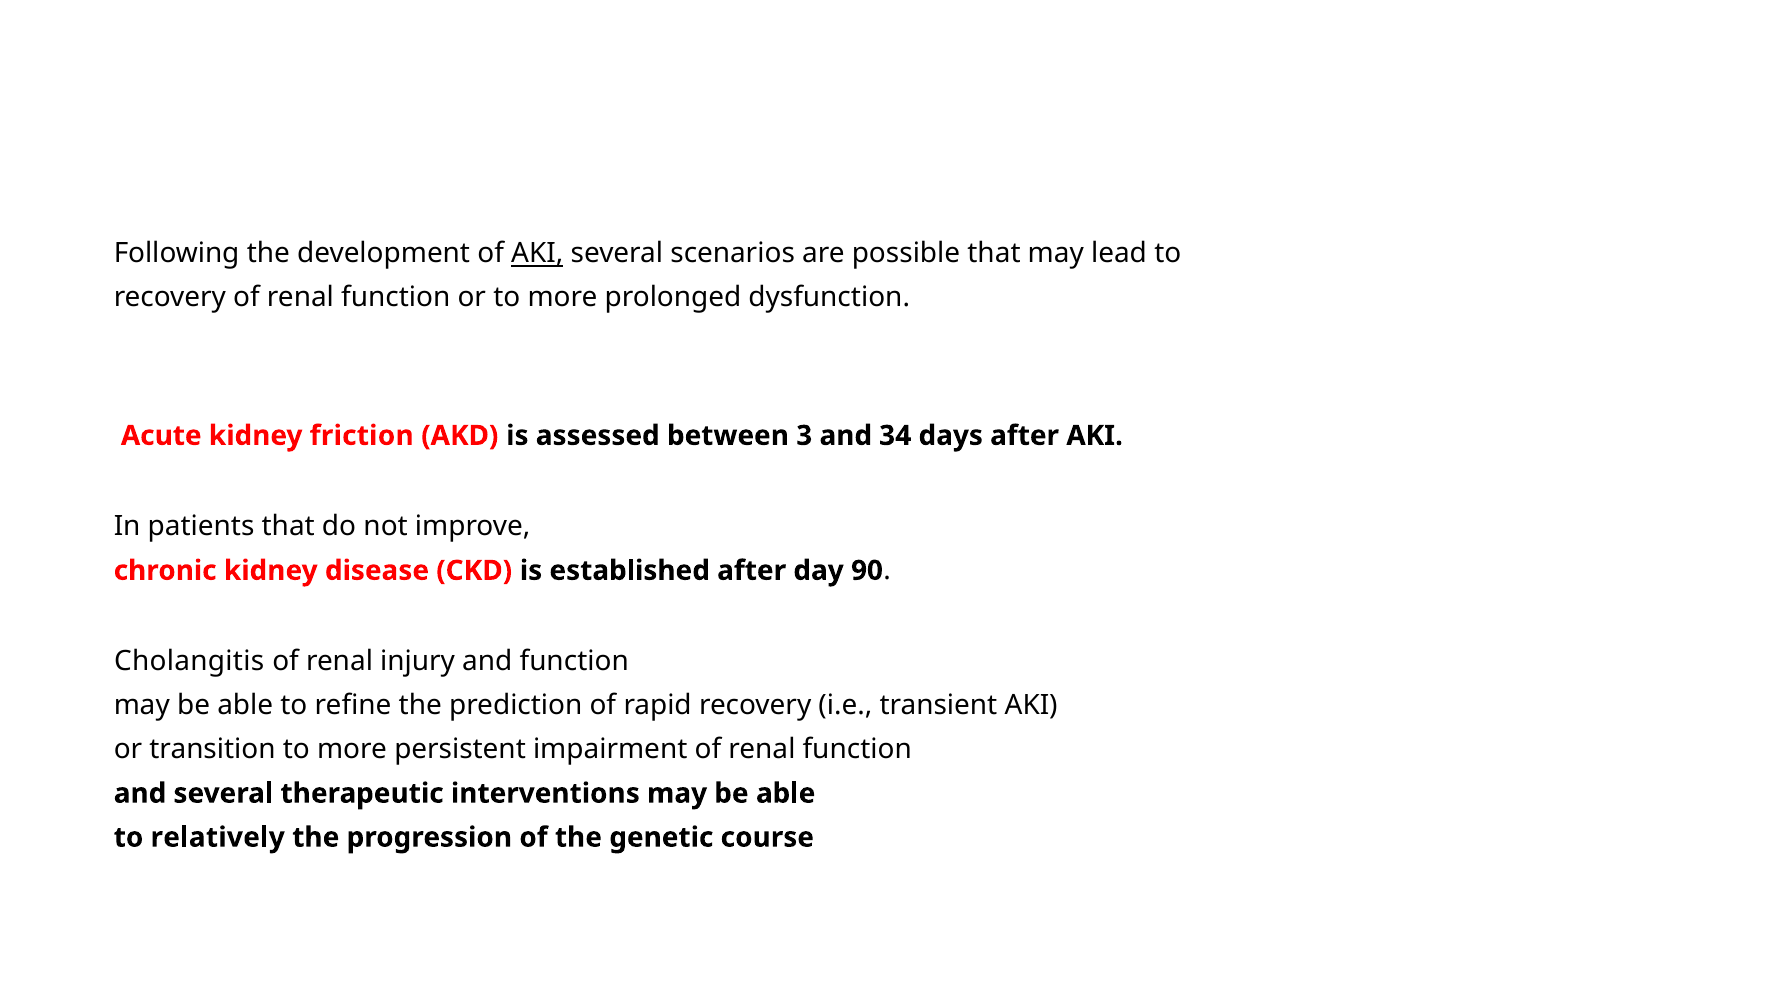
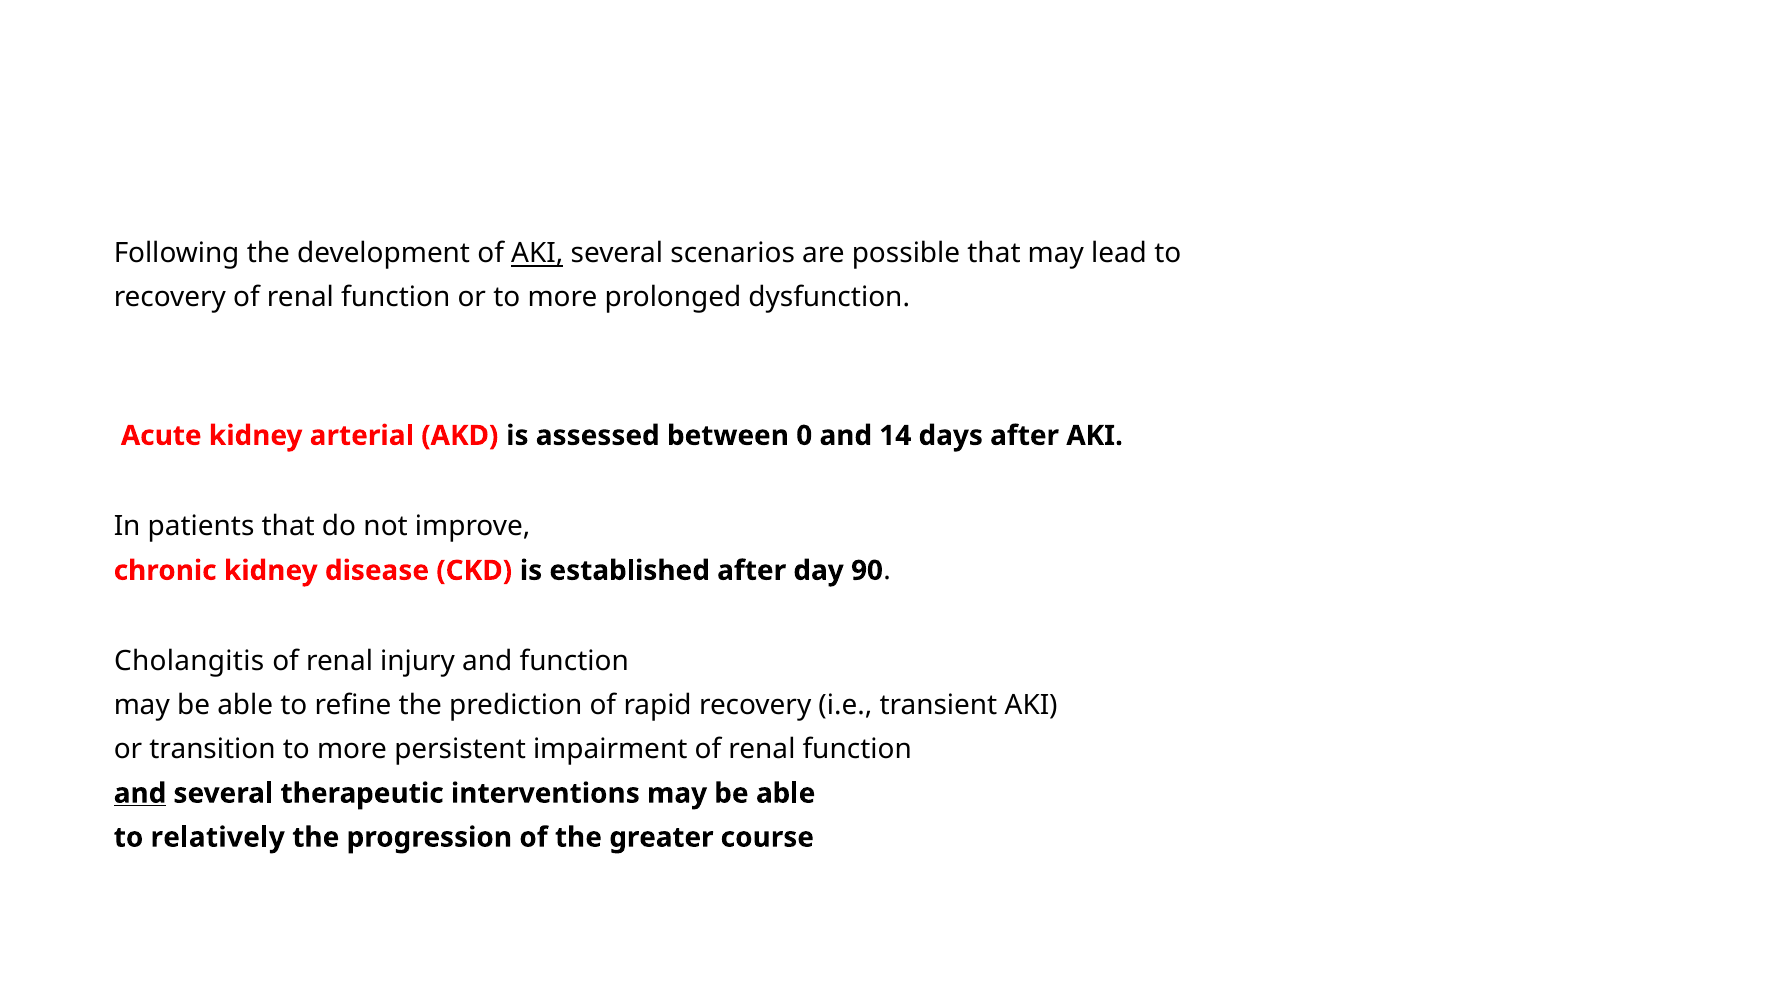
friction: friction -> arterial
3: 3 -> 0
34: 34 -> 14
and at (140, 793) underline: none -> present
genetic: genetic -> greater
